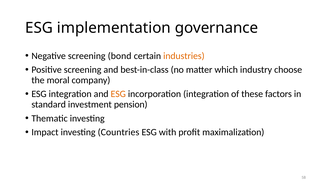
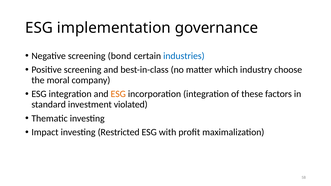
industries colour: orange -> blue
pension: pension -> violated
Countries: Countries -> Restricted
